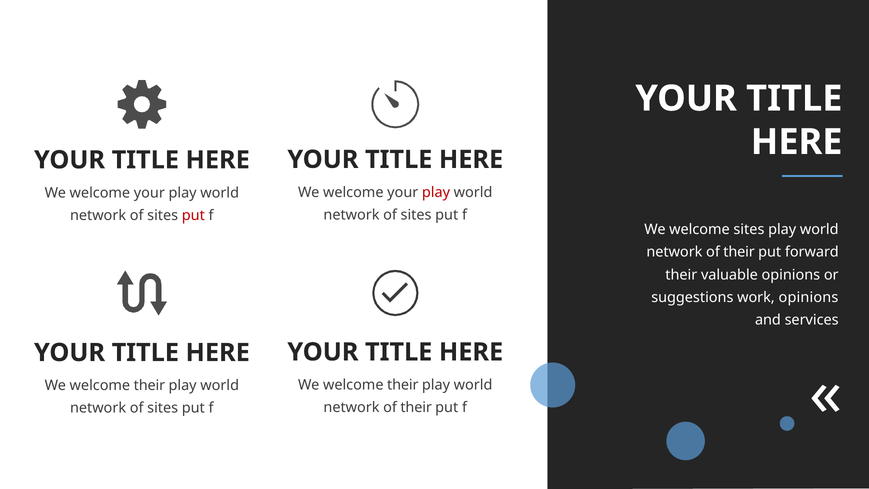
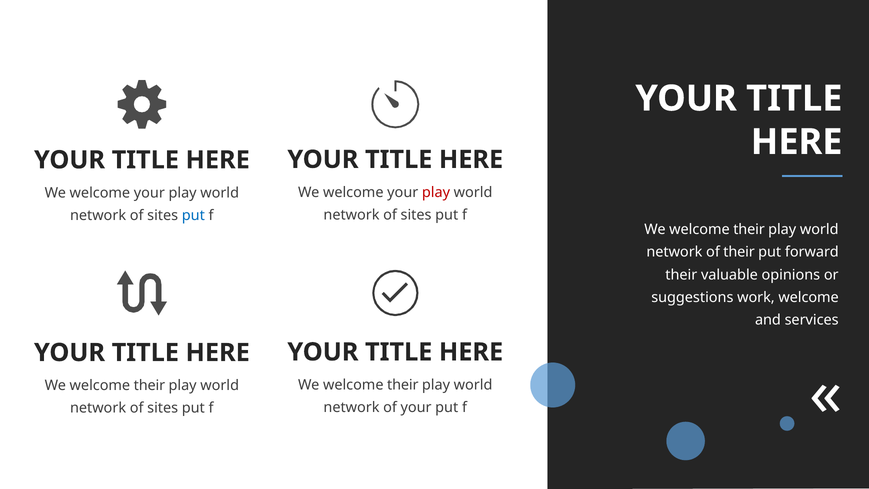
put at (193, 215) colour: red -> blue
sites at (749, 229): sites -> their
work opinions: opinions -> welcome
their at (416, 407): their -> your
